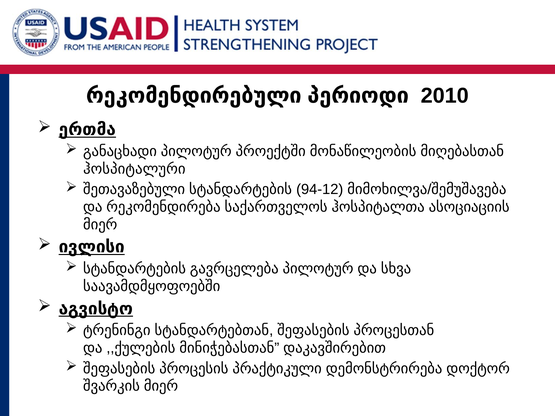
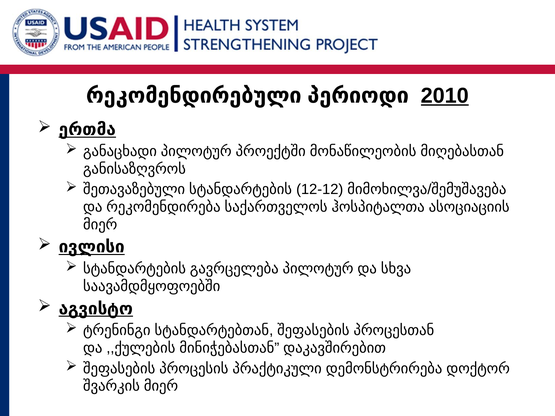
2010 underline: none -> present
ჰოსპიტალური: ჰოსპიტალური -> განისაზღვროს
94-12: 94-12 -> 12-12
